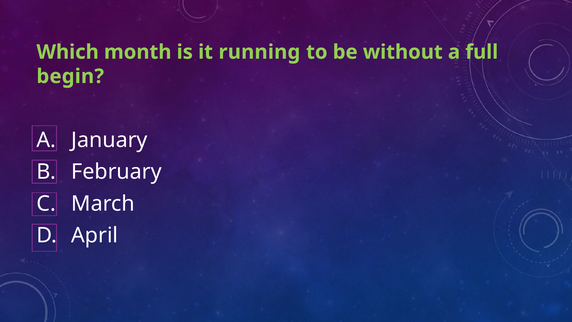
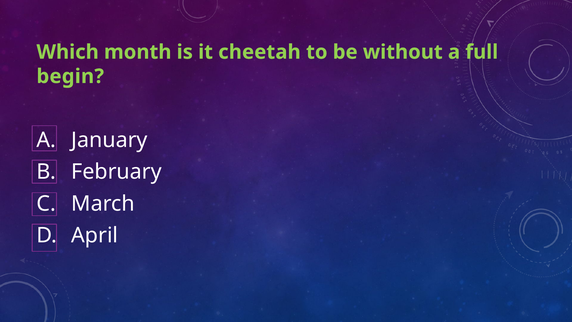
running: running -> cheetah
